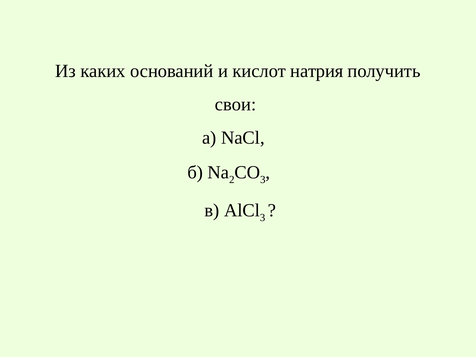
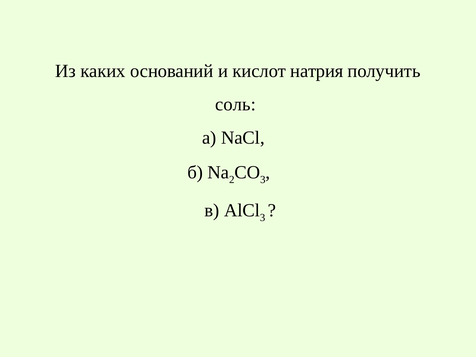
свои: свои -> соль
